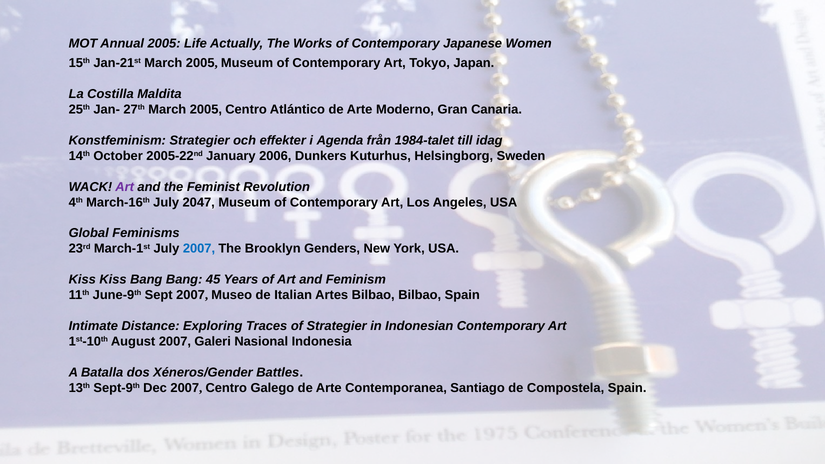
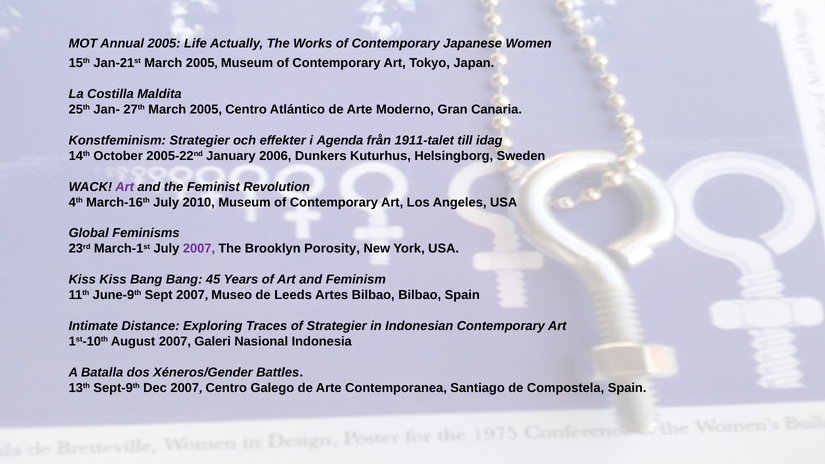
1984-talet: 1984-talet -> 1911-talet
2047: 2047 -> 2010
2007 at (199, 249) colour: blue -> purple
Genders: Genders -> Porosity
Italian: Italian -> Leeds
